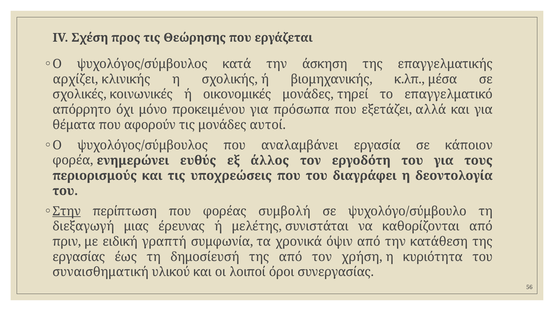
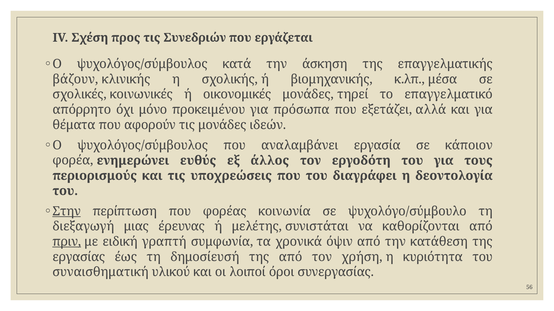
Θεώρησης: Θεώρησης -> Συνεδριών
αρχίζει: αρχίζει -> βάζουν
αυτοί: αυτοί -> ιδεών
συμβολή: συμβολή -> κοινωνία
πριν underline: none -> present
